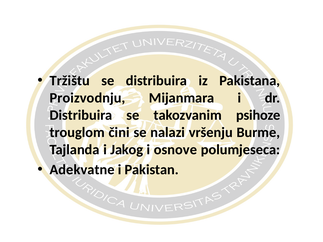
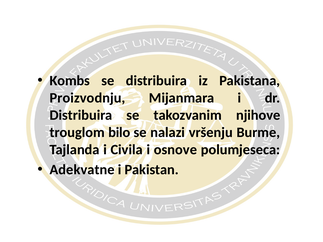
Tržištu: Tržištu -> Kombs
psihoze: psihoze -> njihove
čini: čini -> bilo
Jakog: Jakog -> Civila
